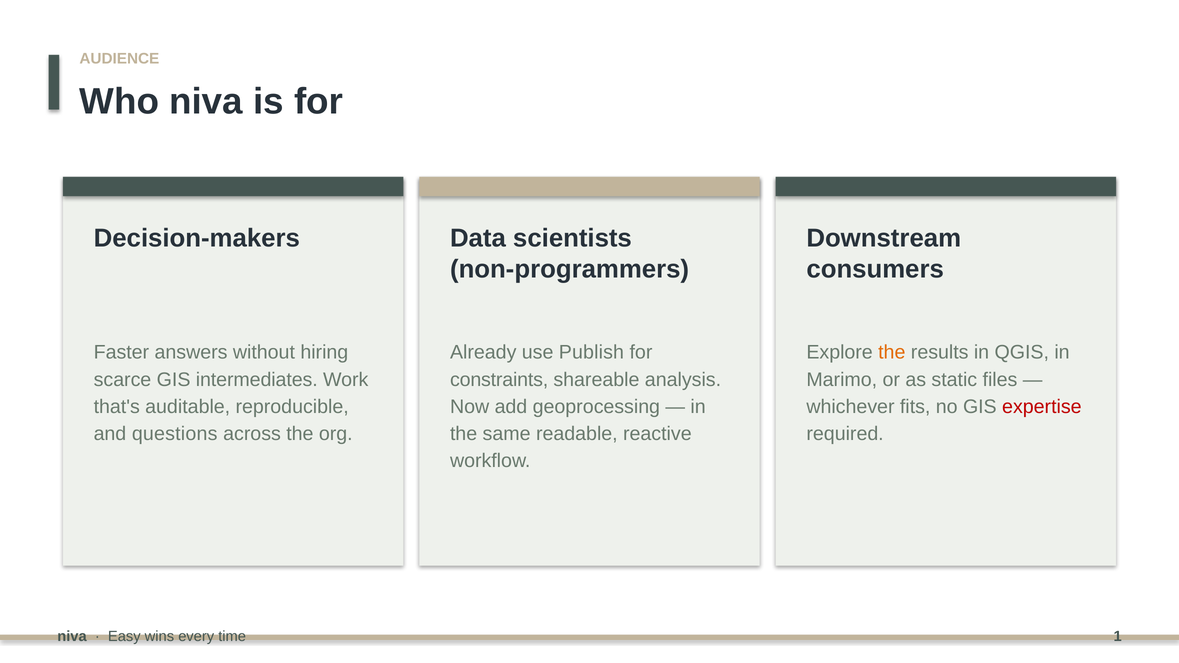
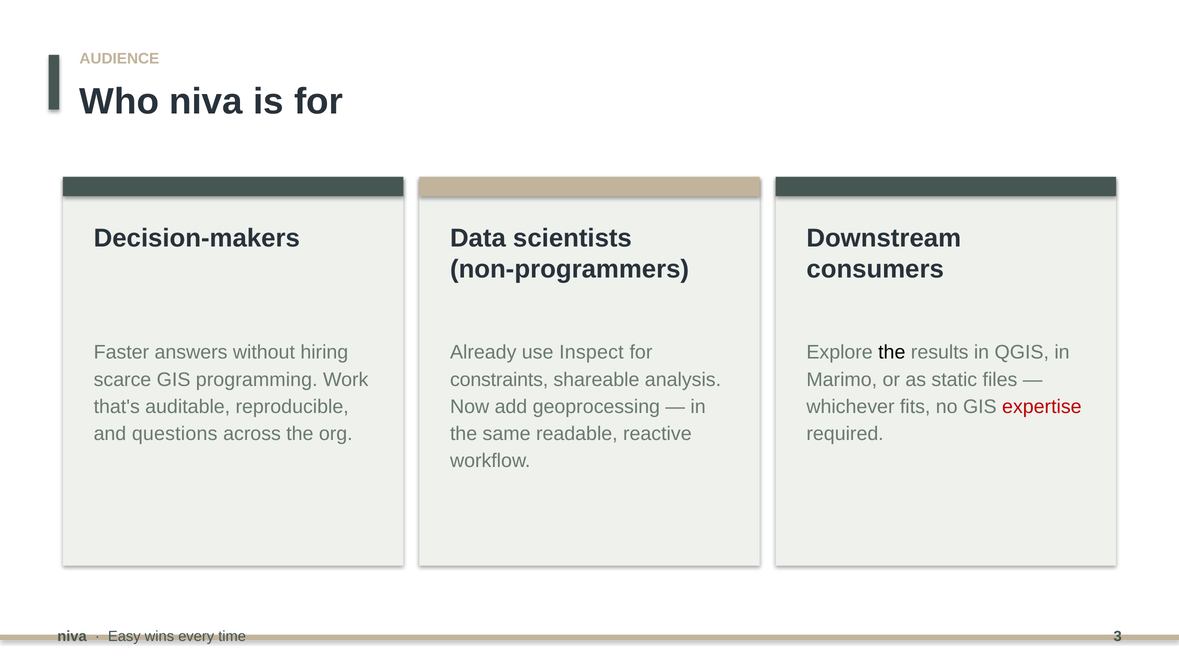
Publish: Publish -> Inspect
the at (892, 353) colour: orange -> black
intermediates: intermediates -> programming
1: 1 -> 3
